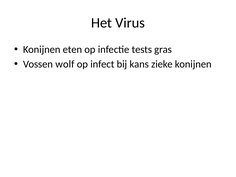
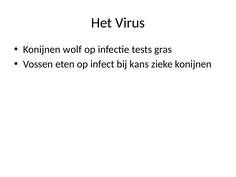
eten: eten -> wolf
wolf: wolf -> eten
